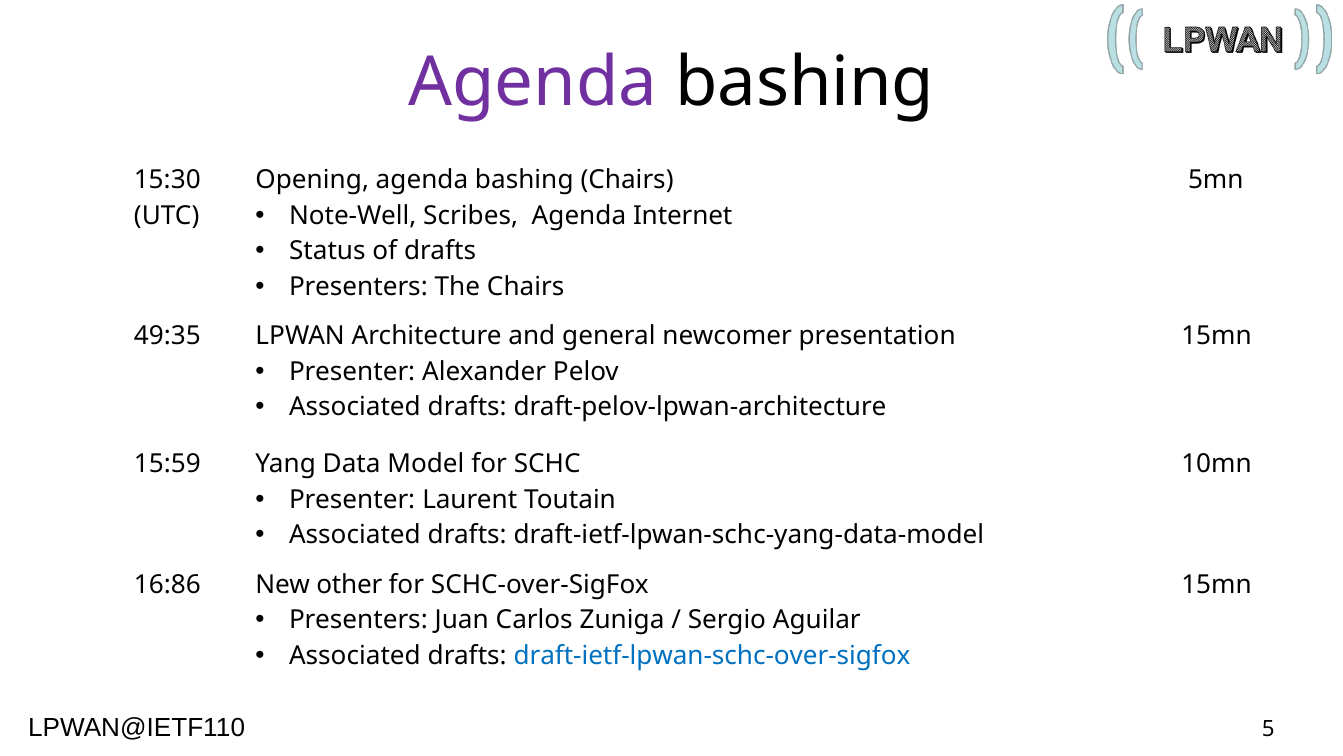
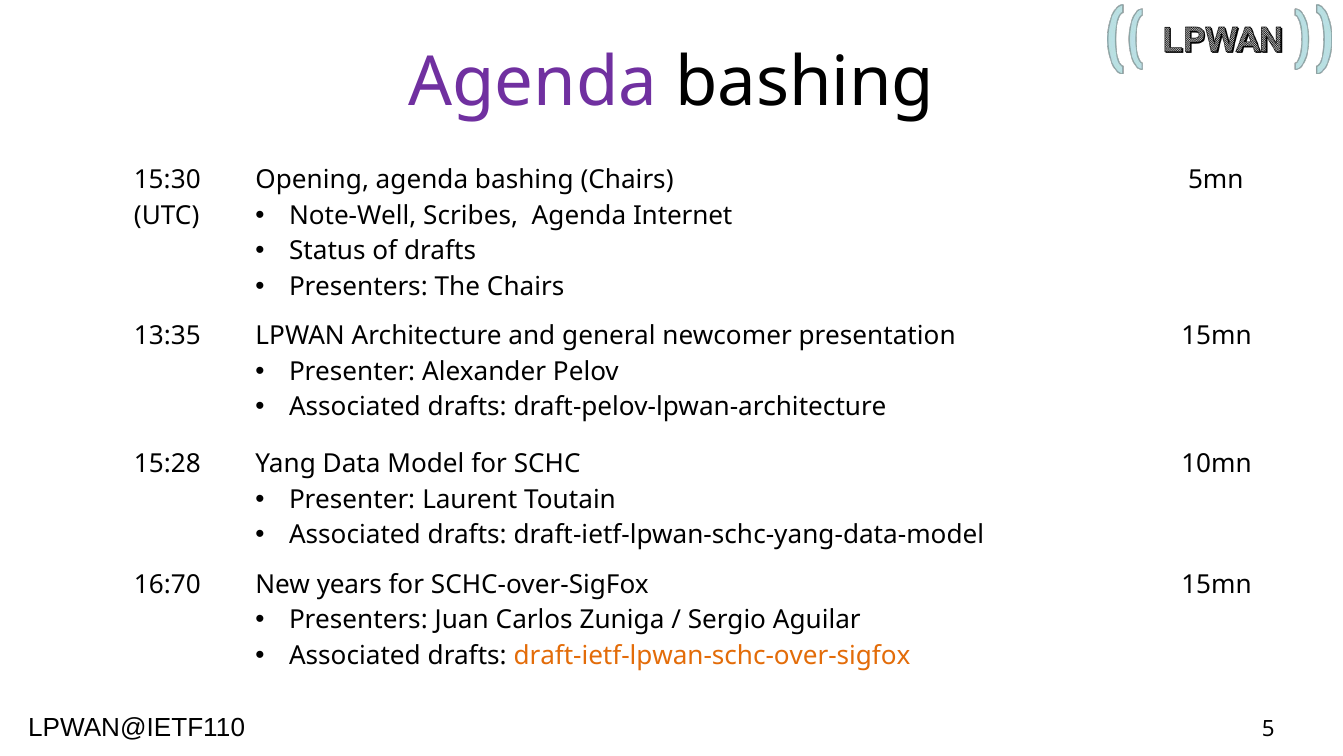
49:35: 49:35 -> 13:35
15:59: 15:59 -> 15:28
16:86: 16:86 -> 16:70
other: other -> years
draft-ietf-lpwan-schc-over-sigfox colour: blue -> orange
